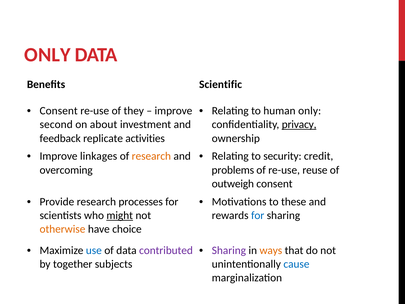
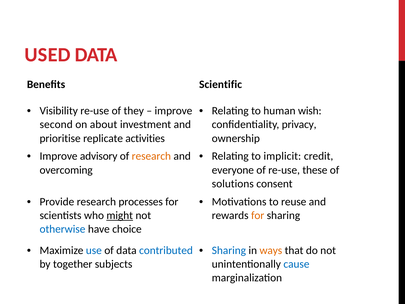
ONLY at (48, 55): ONLY -> USED
Consent at (59, 111): Consent -> Visibility
human only: only -> wish
privacy underline: present -> none
feedback: feedback -> prioritise
linkages: linkages -> advisory
security: security -> implicit
problems: problems -> everyone
reuse: reuse -> these
outweigh: outweigh -> solutions
these: these -> reuse
for at (258, 215) colour: blue -> orange
otherwise colour: orange -> blue
contributed colour: purple -> blue
Sharing at (229, 250) colour: purple -> blue
